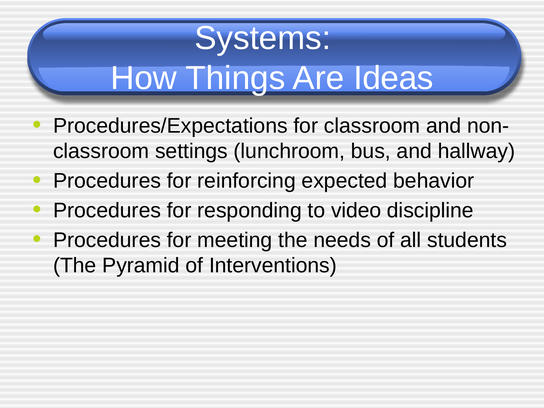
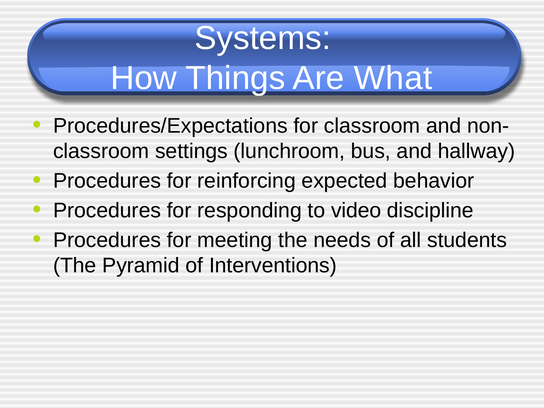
Ideas: Ideas -> What
